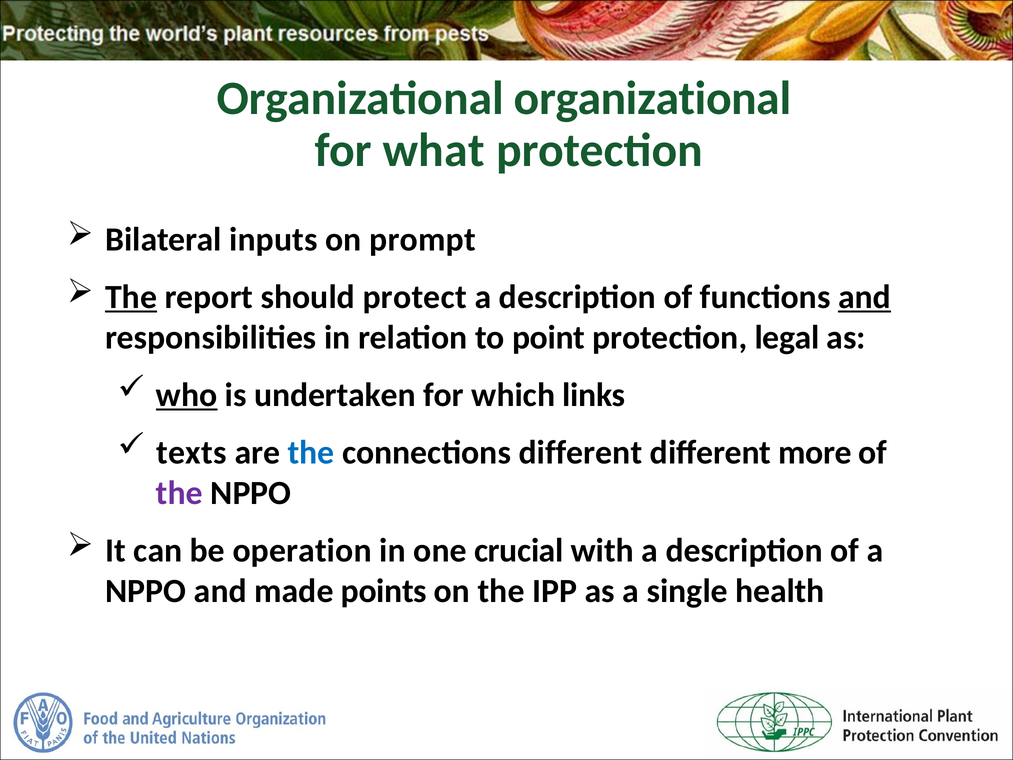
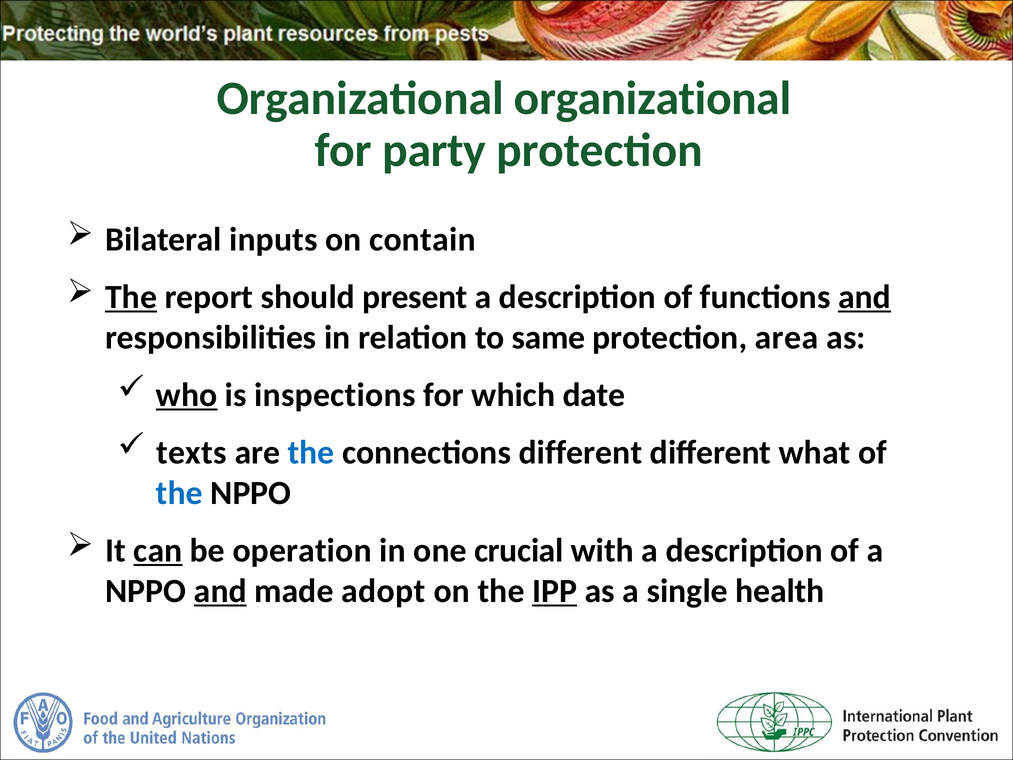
what: what -> party
prompt: prompt -> contain
protect: protect -> present
point: point -> same
legal: legal -> area
undertaken: undertaken -> inspections
links: links -> date
more: more -> what
the at (179, 493) colour: purple -> blue
can underline: none -> present
and at (220, 591) underline: none -> present
points: points -> adopt
IPP underline: none -> present
